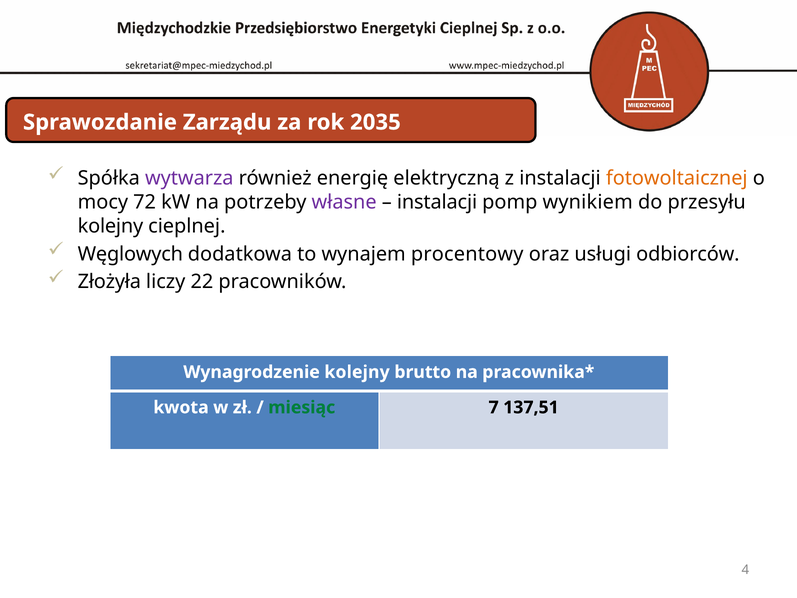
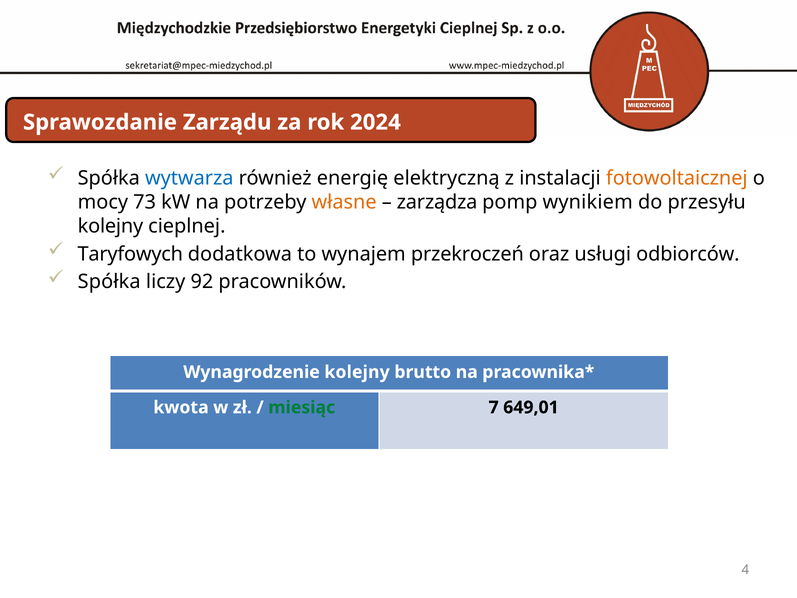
2035: 2035 -> 2024
wytwarza colour: purple -> blue
72: 72 -> 73
własne colour: purple -> orange
instalacji at (437, 202): instalacji -> zarządza
Węglowych: Węglowych -> Taryfowych
procentowy: procentowy -> przekroczeń
Złożyła at (109, 282): Złożyła -> Spółka
22: 22 -> 92
137,51: 137,51 -> 649,01
